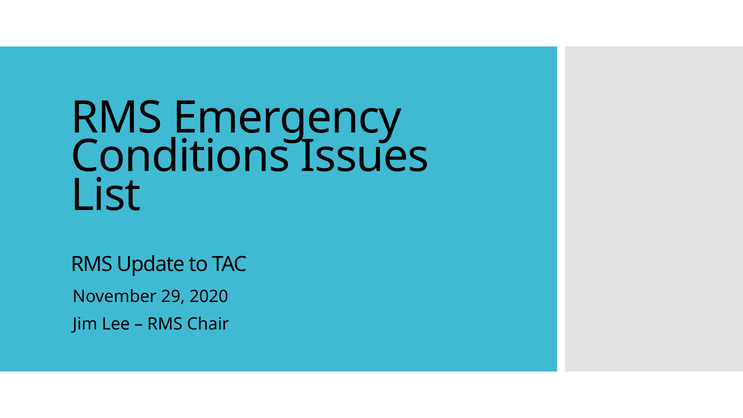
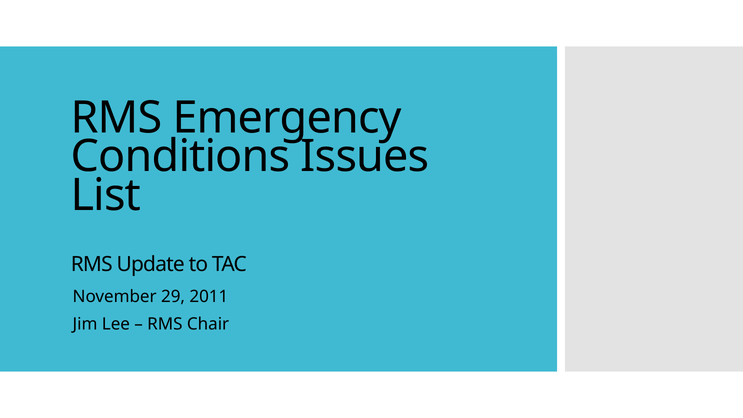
2020: 2020 -> 2011
